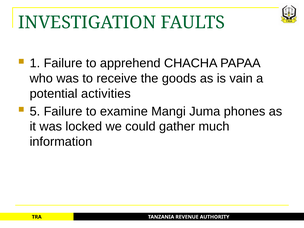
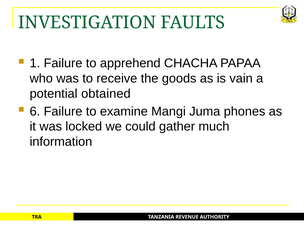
activities: activities -> obtained
5: 5 -> 6
